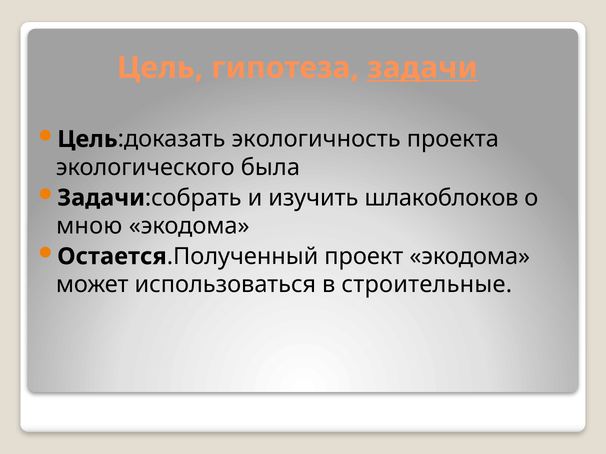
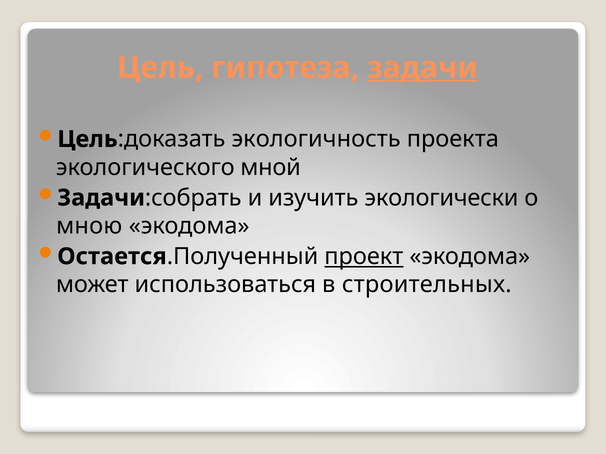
была: была -> мной
шлакоблоков: шлакоблоков -> экологически
проект underline: none -> present
строительные: строительные -> строительных
